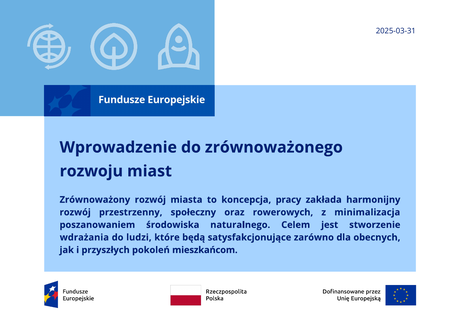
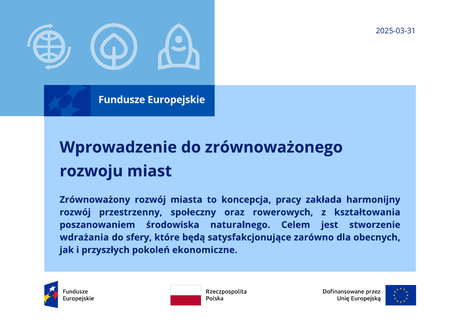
minimalizacja: minimalizacja -> kształtowania
ludzi: ludzi -> sfery
mieszkańcom: mieszkańcom -> ekonomiczne
